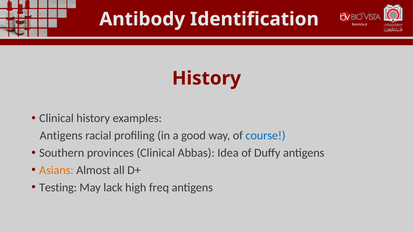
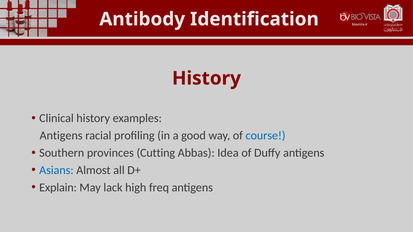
provinces Clinical: Clinical -> Cutting
Asians colour: orange -> blue
Testing: Testing -> Explain
